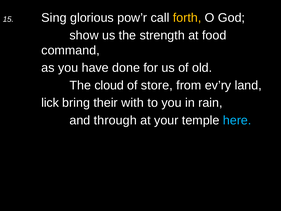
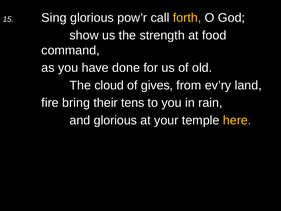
store: store -> gives
lick: lick -> fire
with: with -> tens
and through: through -> glorious
here colour: light blue -> yellow
